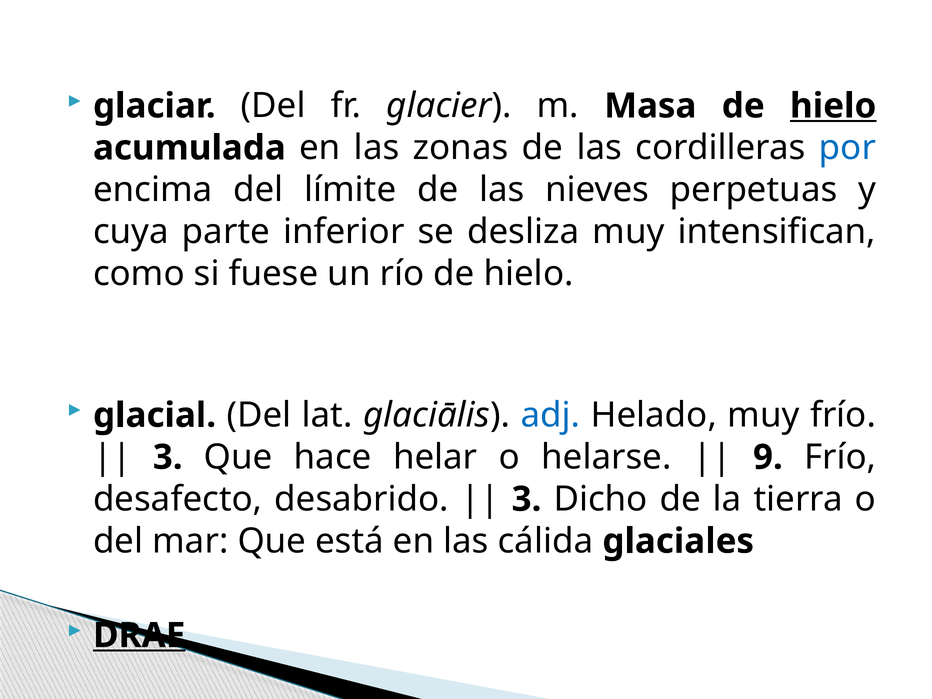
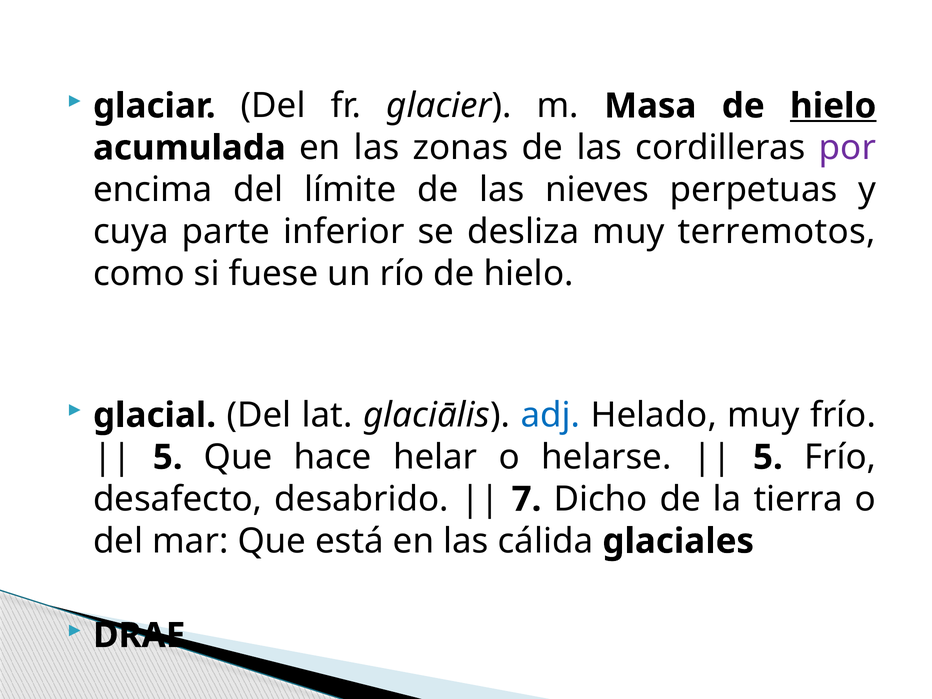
por colour: blue -> purple
intensifican: intensifican -> terremotos
3 at (168, 457): 3 -> 5
9 at (768, 457): 9 -> 5
3 at (527, 499): 3 -> 7
DRAE underline: present -> none
